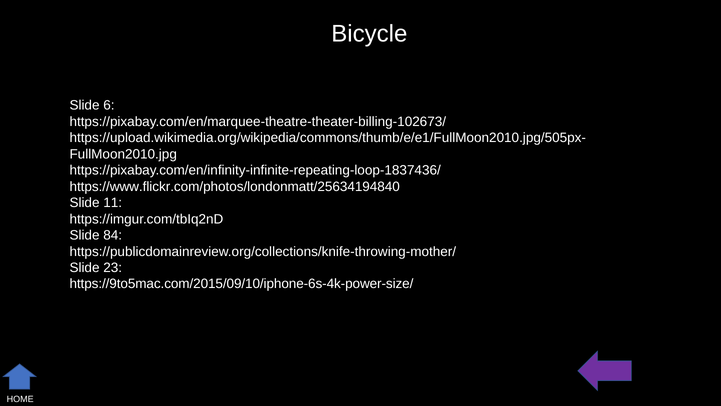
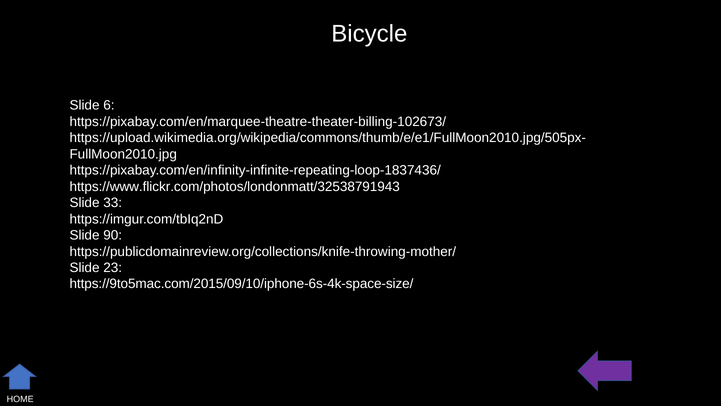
https://www.flickr.com/photos/londonmatt/25634194840: https://www.flickr.com/photos/londonmatt/25634194840 -> https://www.flickr.com/photos/londonmatt/32538791943
11: 11 -> 33
84: 84 -> 90
https://9to5mac.com/2015/09/10/iphone-6s-4k-power-size/: https://9to5mac.com/2015/09/10/iphone-6s-4k-power-size/ -> https://9to5mac.com/2015/09/10/iphone-6s-4k-space-size/
